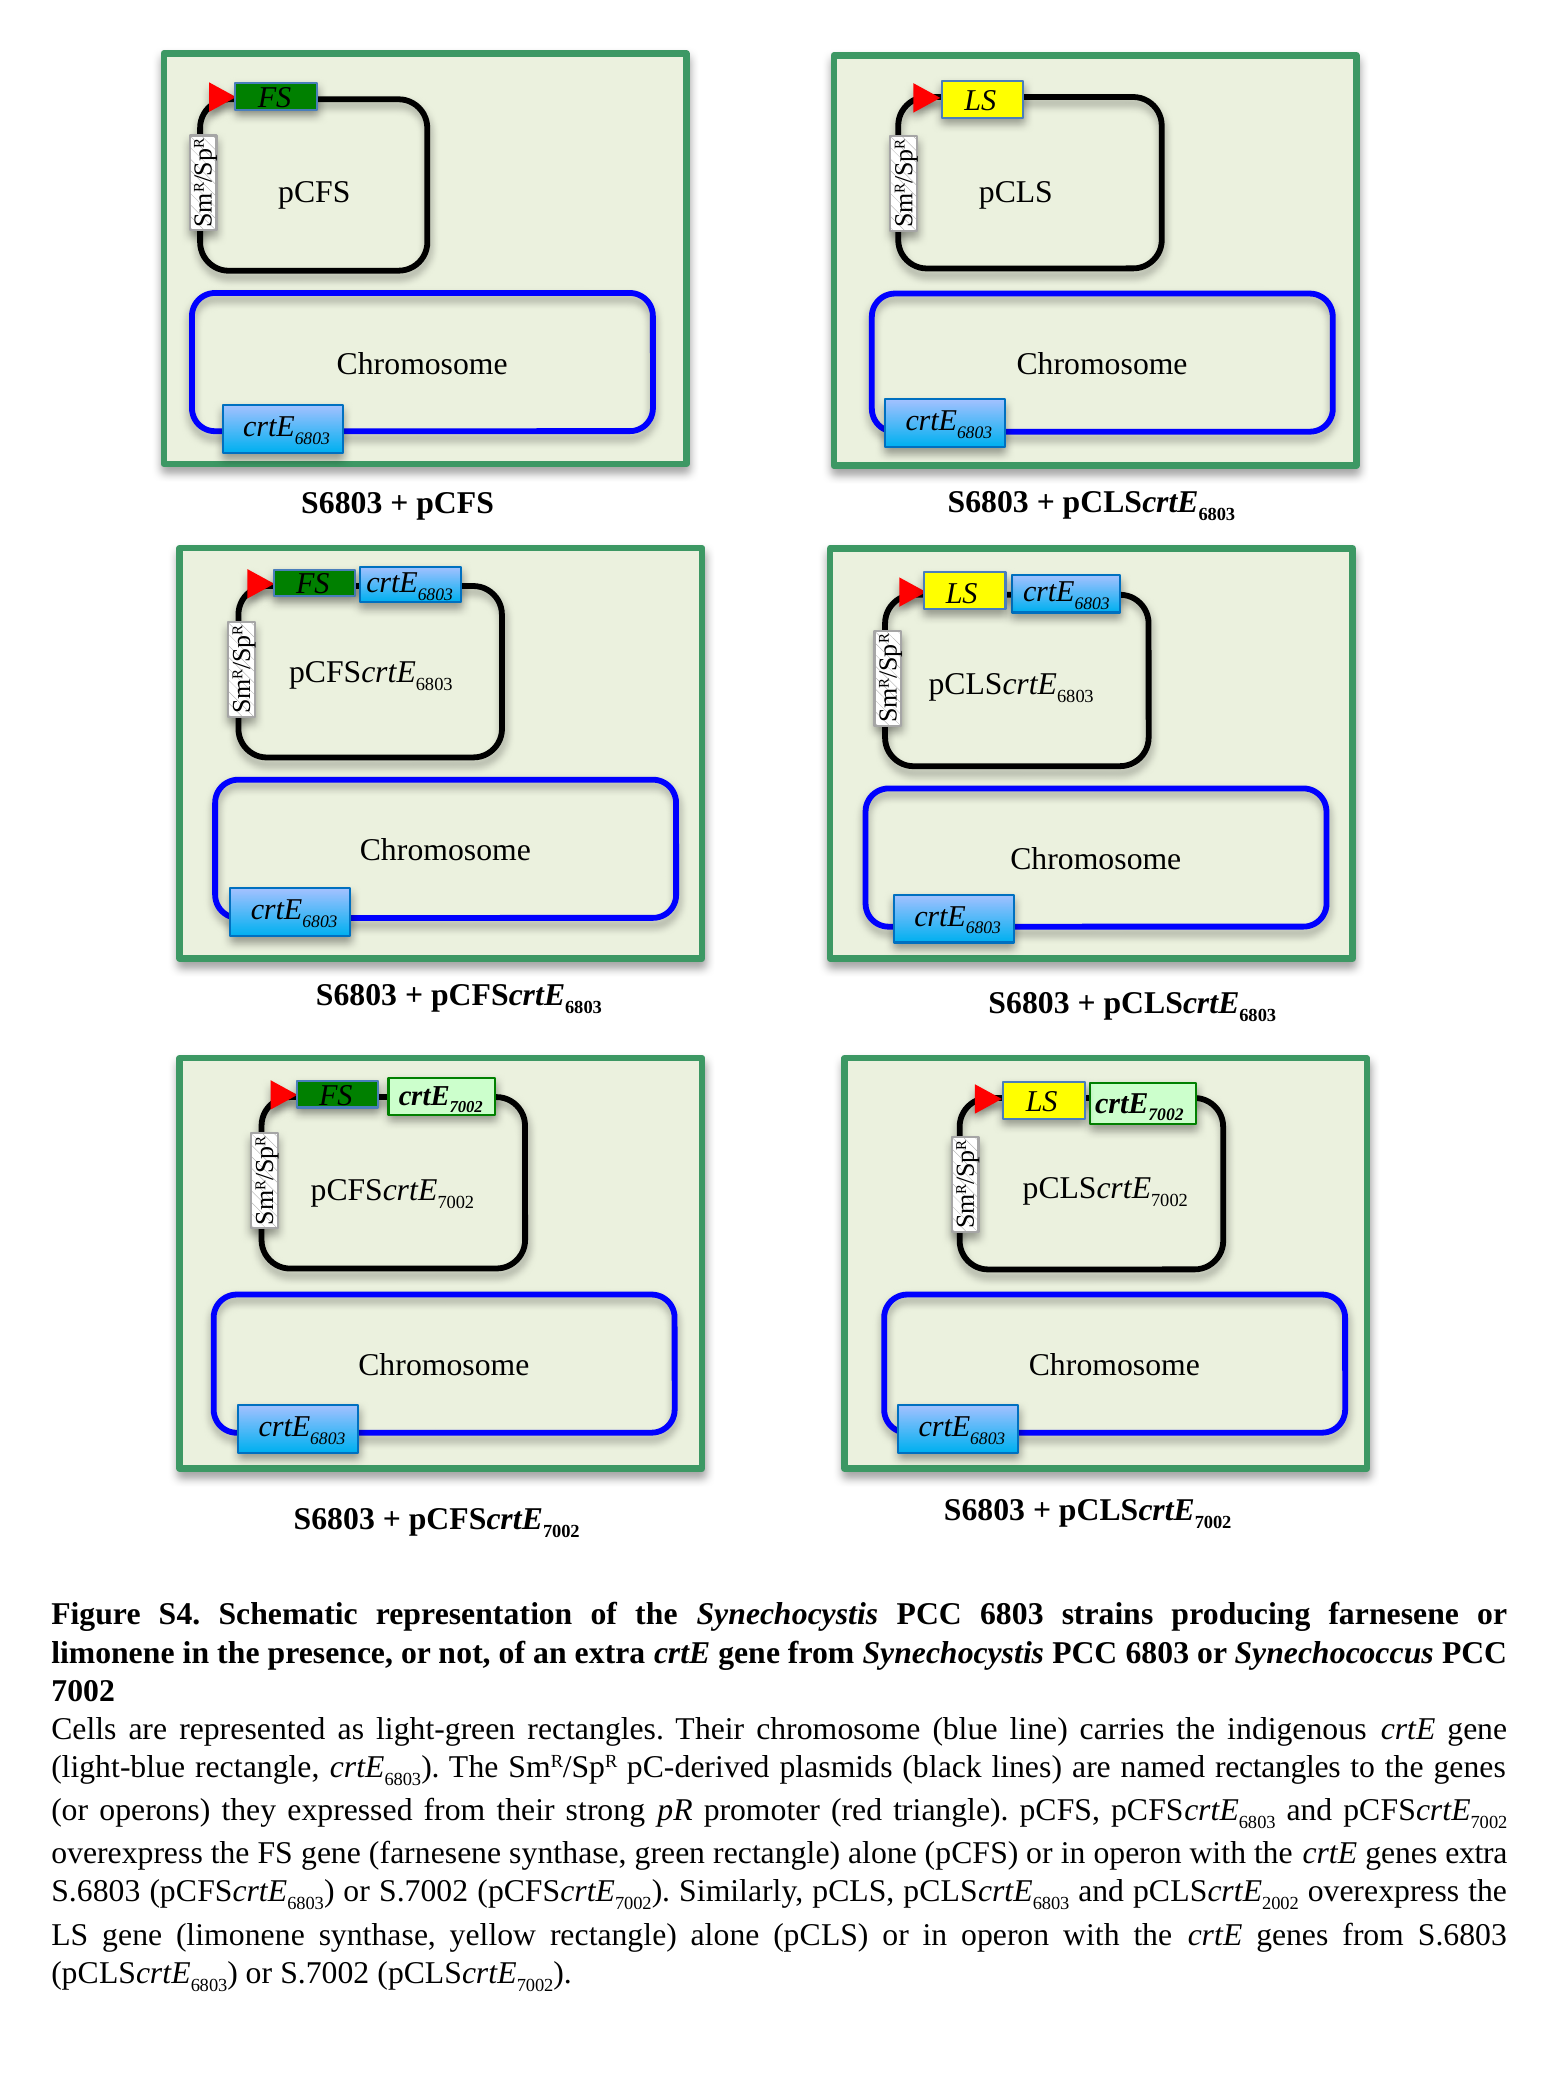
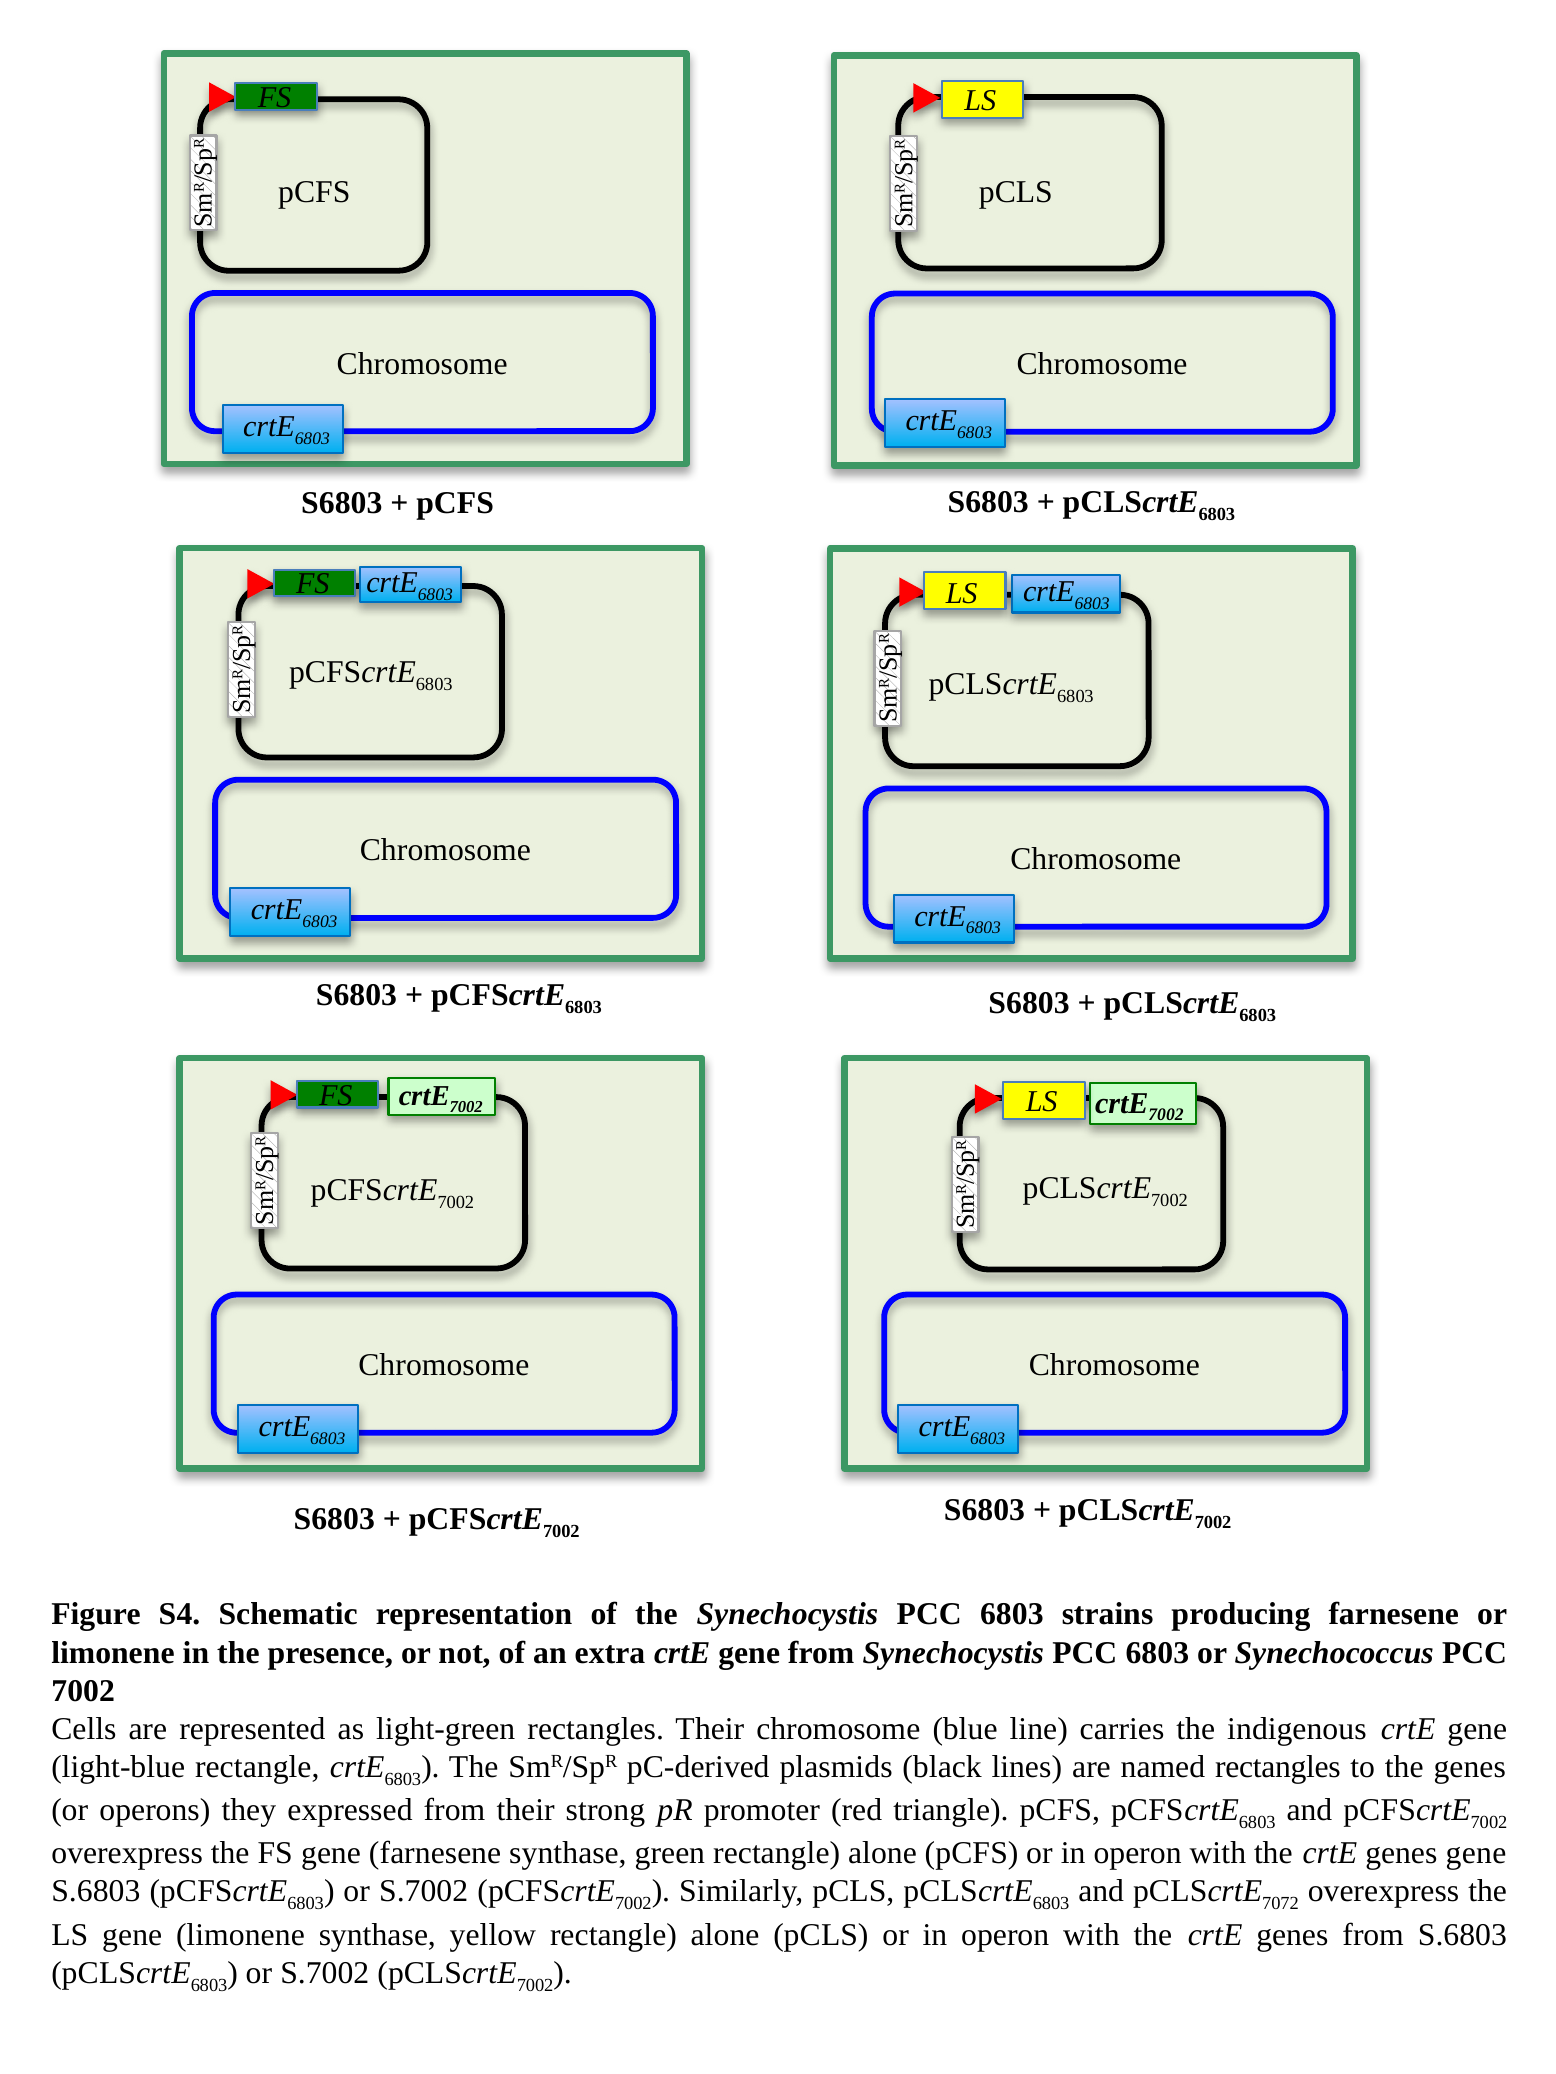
genes extra: extra -> gene
2002: 2002 -> 7072
